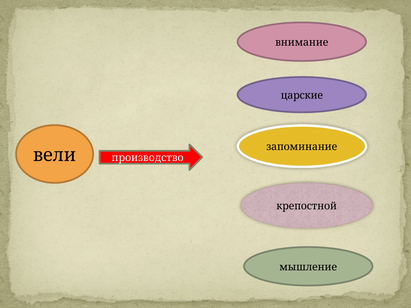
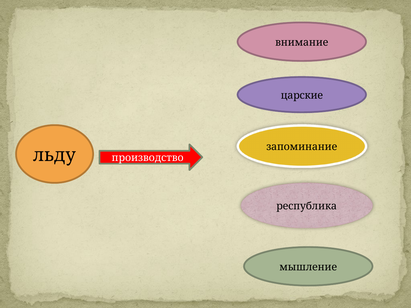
вели: вели -> льду
крепостной: крепостной -> республика
